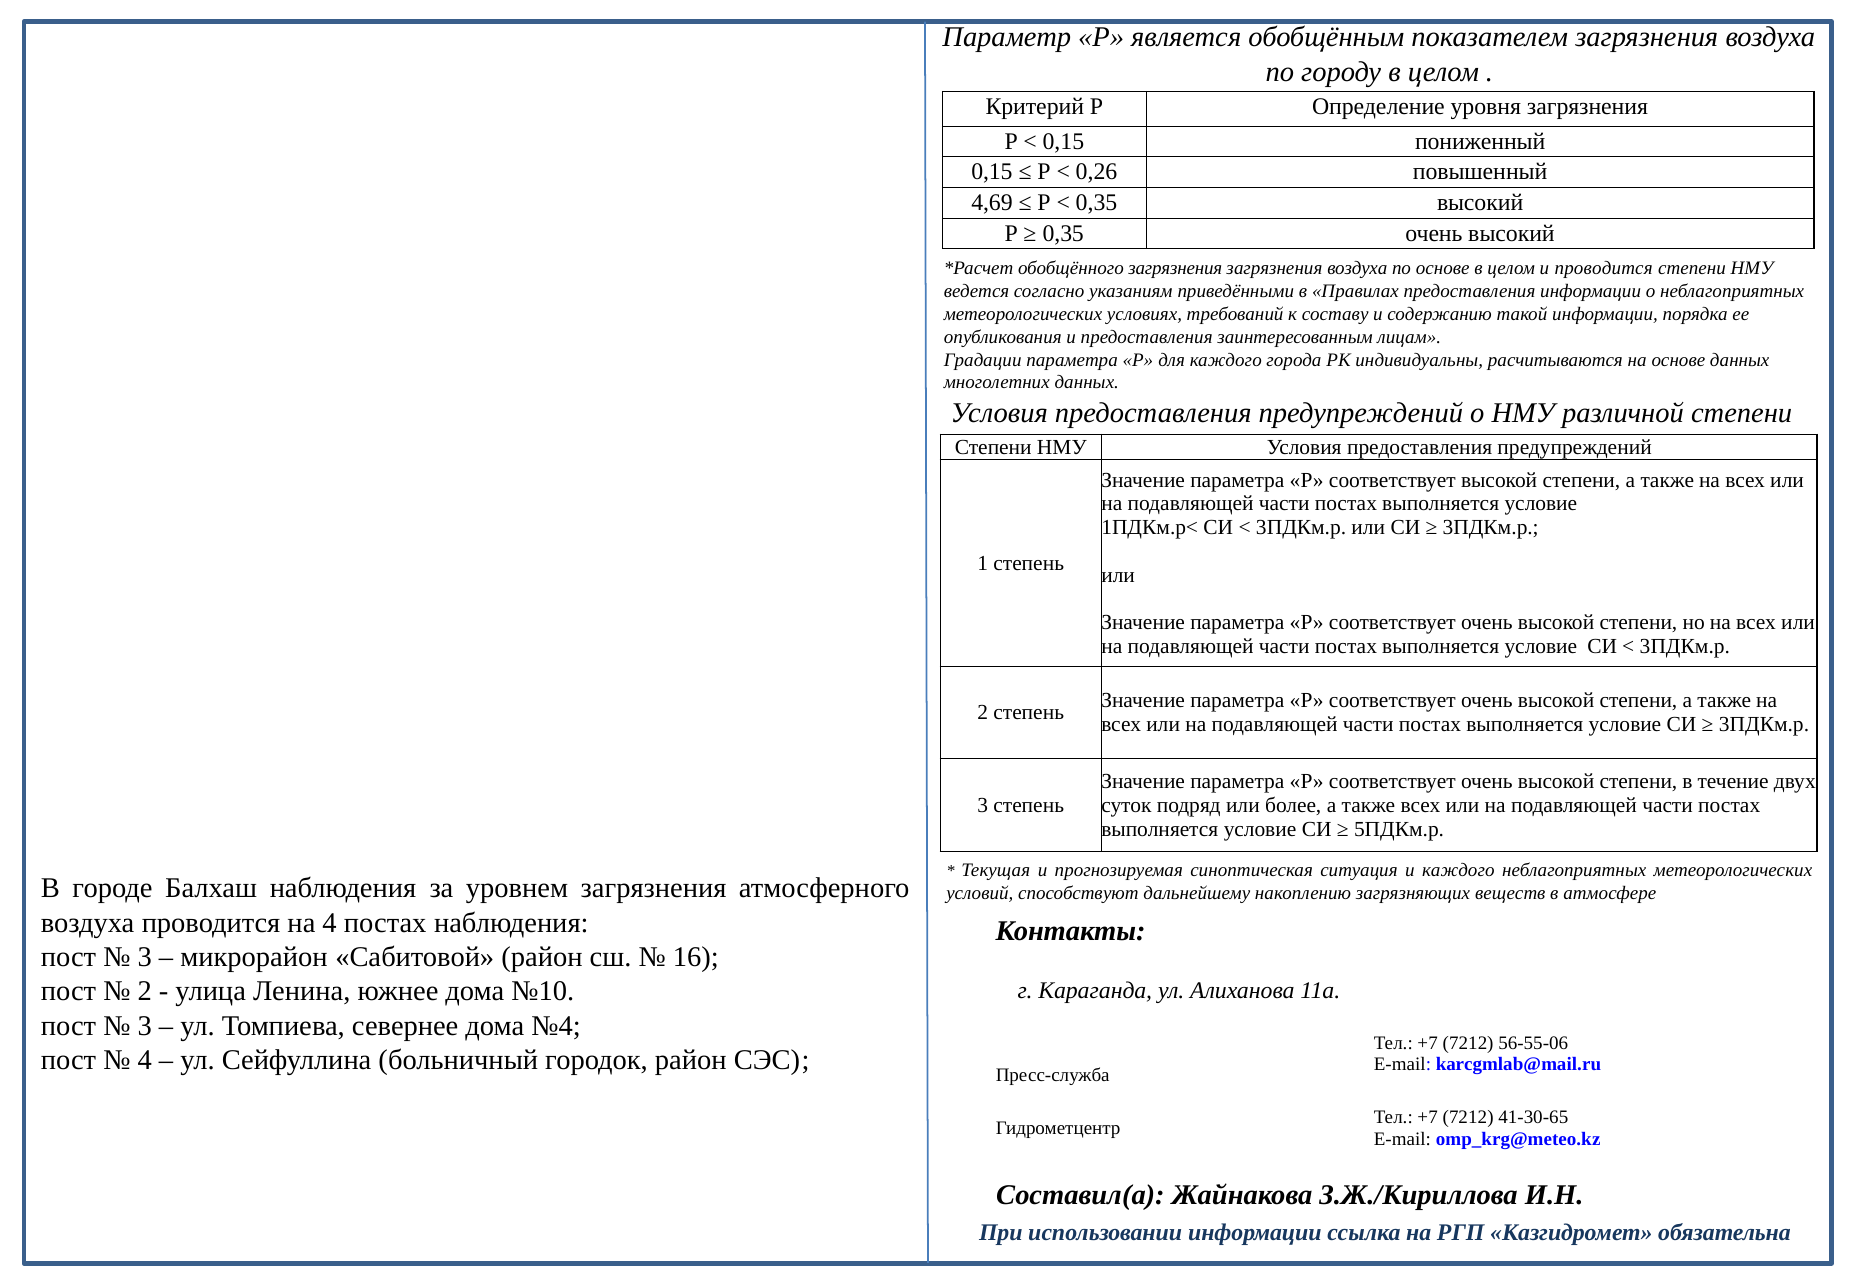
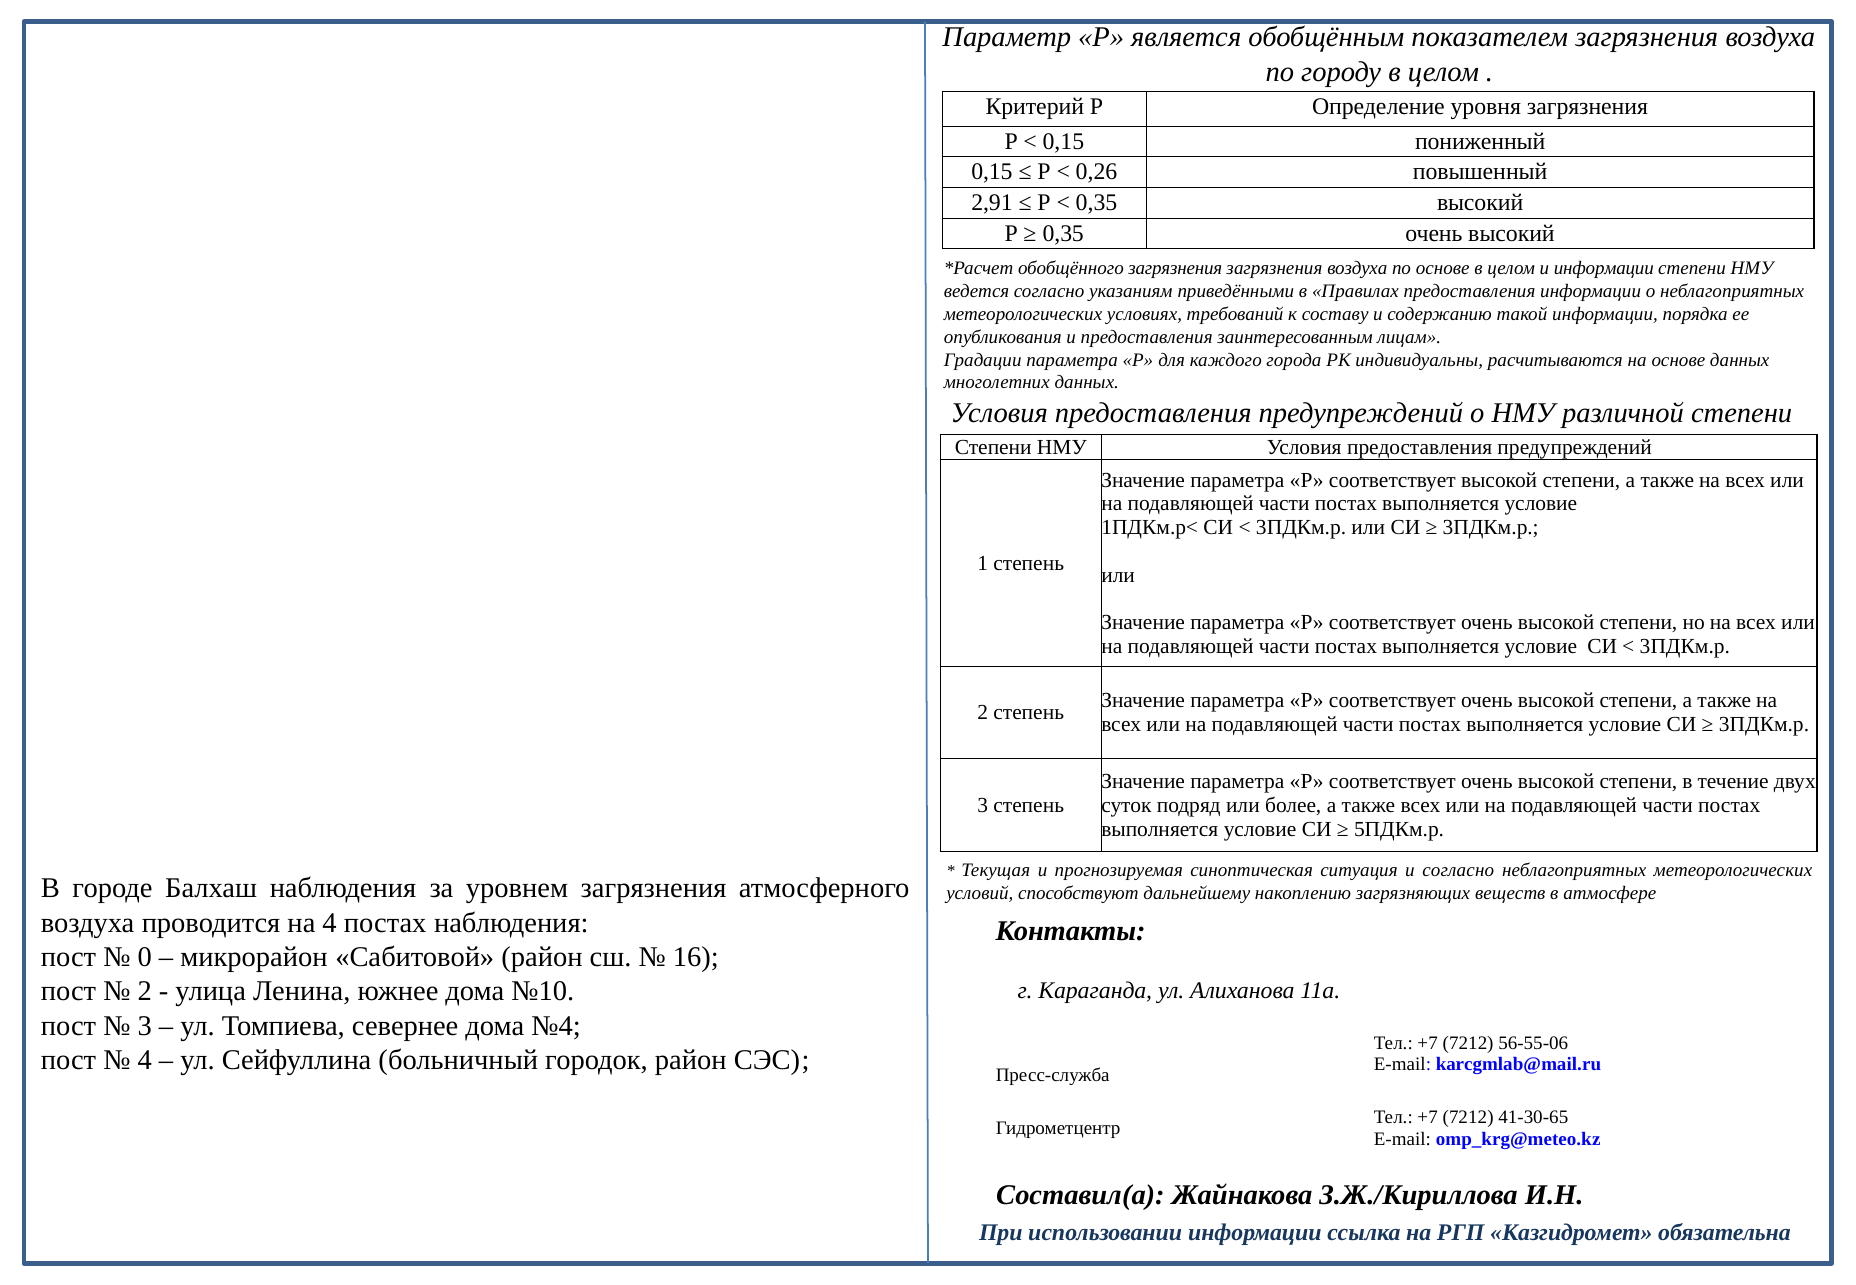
4,69: 4,69 -> 2,91
и проводится: проводится -> информации
и каждого: каждого -> согласно
3 at (145, 957): 3 -> 0
